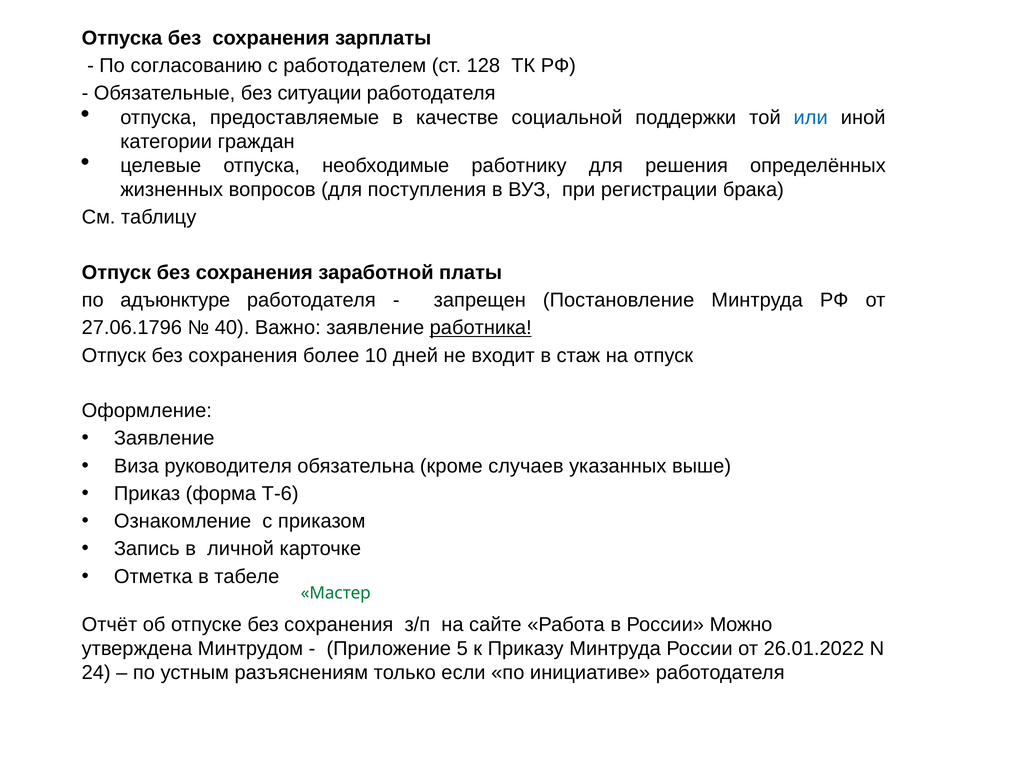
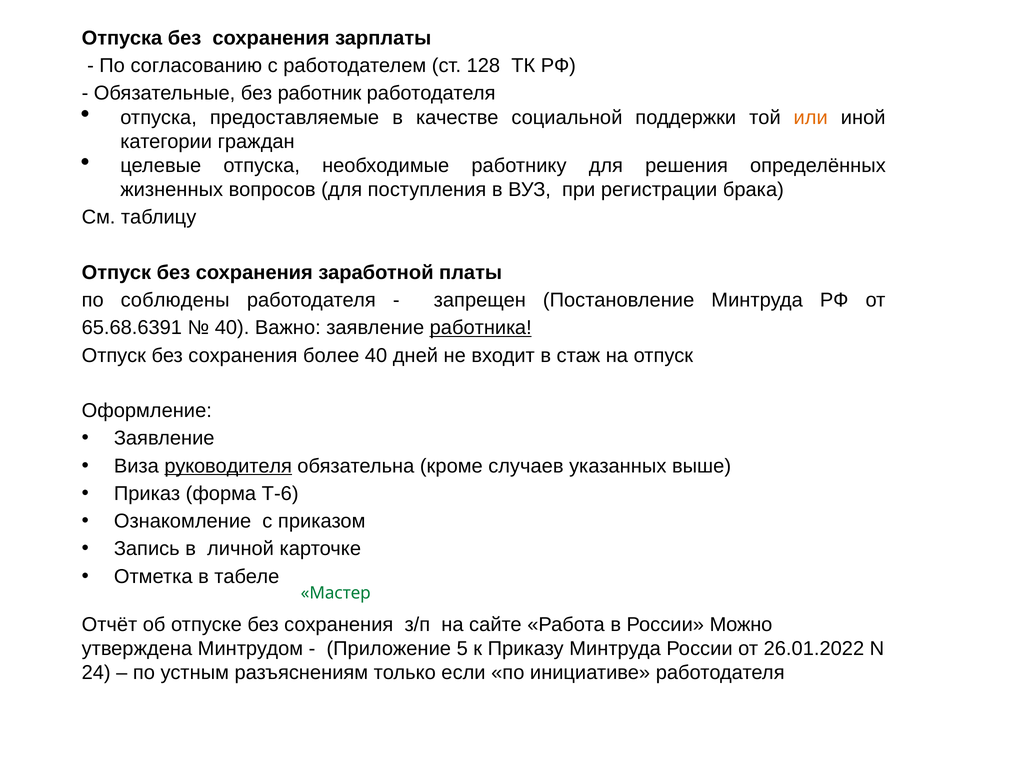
ситуации: ситуации -> работник
или colour: blue -> orange
адъюнктуре: адъюнктуре -> соблюдены
27.06.1796: 27.06.1796 -> 65.68.6391
более 10: 10 -> 40
руководителя underline: none -> present
